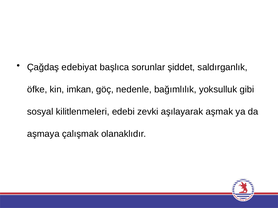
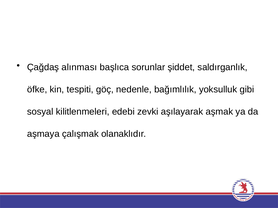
edebiyat: edebiyat -> alınması
imkan: imkan -> tespiti
